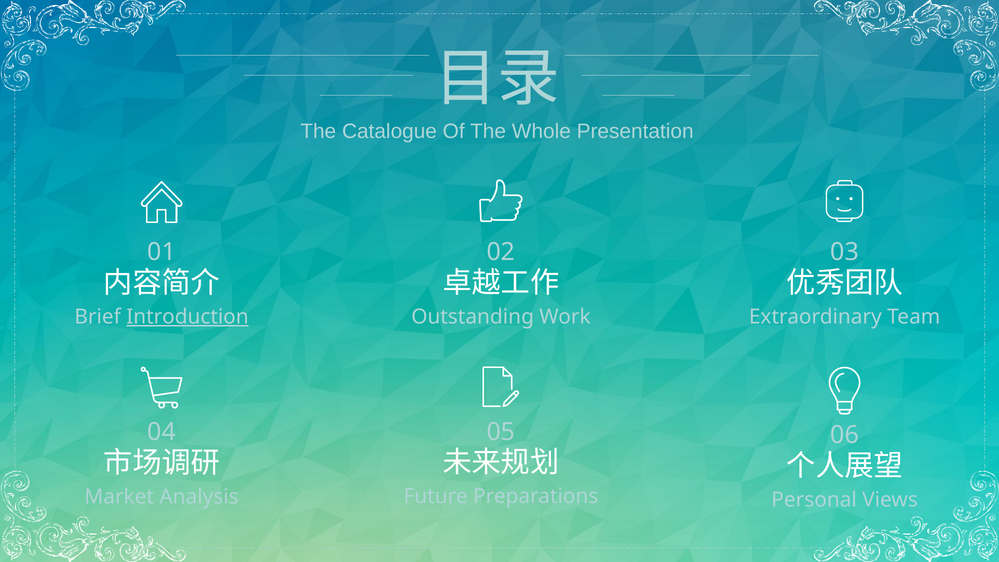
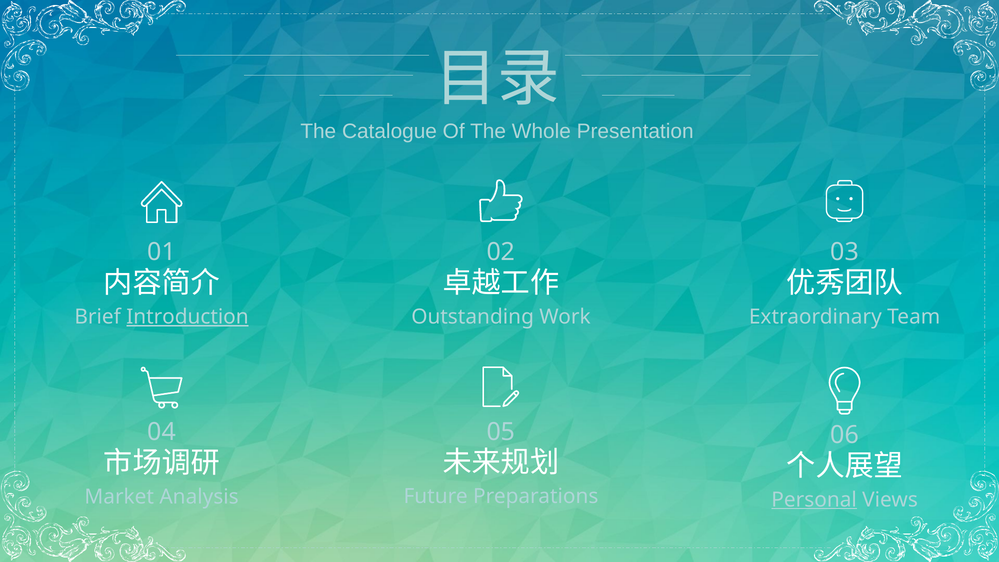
Personal underline: none -> present
